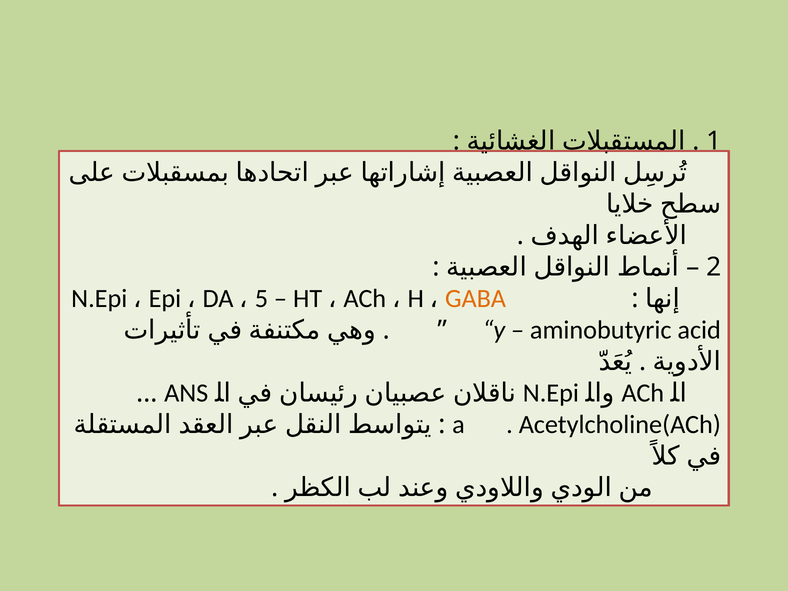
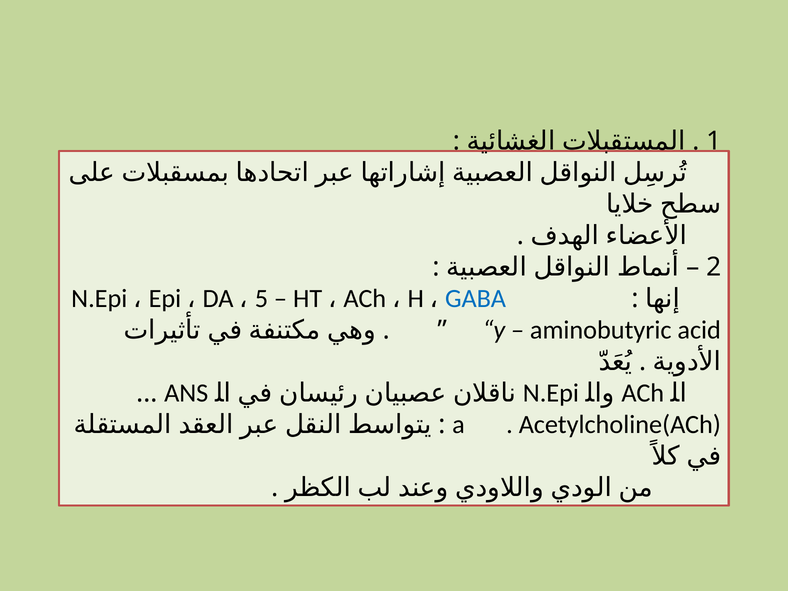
GABA colour: orange -> blue
